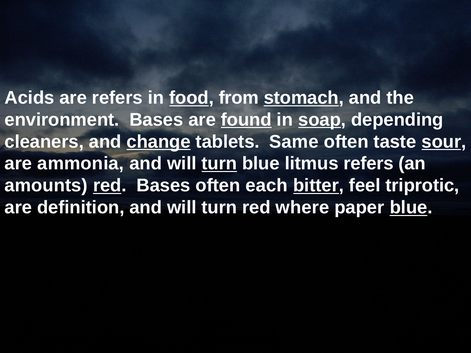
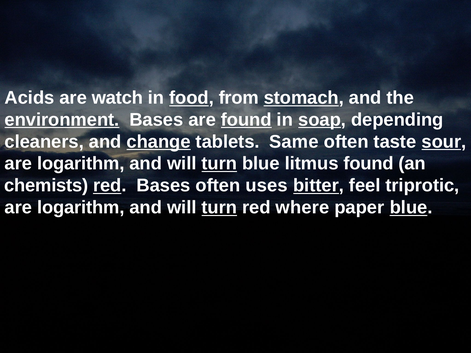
are refers: refers -> watch
environment underline: none -> present
ammonia at (81, 164): ammonia -> logarithm
litmus refers: refers -> found
amounts: amounts -> chemists
each: each -> uses
definition at (81, 208): definition -> logarithm
turn at (219, 208) underline: none -> present
